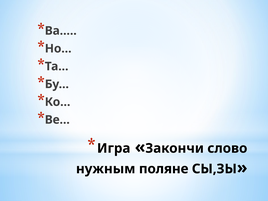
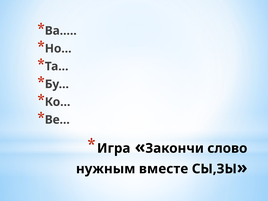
поляне: поляне -> вместе
